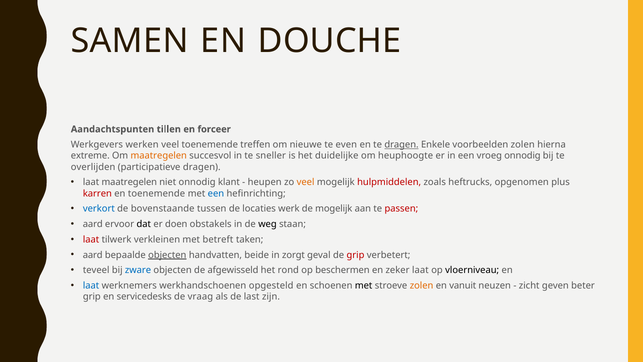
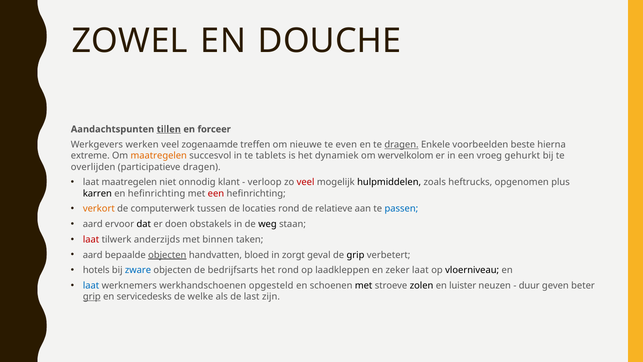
SAMEN: SAMEN -> ZOWEL
tillen underline: none -> present
veel toenemende: toenemende -> zogenaamde
voorbeelden zolen: zolen -> beste
sneller: sneller -> tablets
duidelijke: duidelijke -> dynamiek
heuphoogte: heuphoogte -> wervelkolom
vroeg onnodig: onnodig -> gehurkt
heupen: heupen -> verloop
veel at (306, 182) colour: orange -> red
hulpmiddelen colour: red -> black
karren colour: red -> black
en toenemende: toenemende -> hefinrichting
een at (216, 193) colour: blue -> red
verkort colour: blue -> orange
bovenstaande: bovenstaande -> computerwerk
locaties werk: werk -> rond
de mogelijk: mogelijk -> relatieve
passen colour: red -> blue
verkleinen: verkleinen -> anderzijds
betreft: betreft -> binnen
beide: beide -> bloed
grip at (355, 255) colour: red -> black
teveel: teveel -> hotels
afgewisseld: afgewisseld -> bedrijfsarts
beschermen: beschermen -> laadkleppen
zolen at (422, 285) colour: orange -> black
vanuit: vanuit -> luister
zicht: zicht -> duur
grip at (92, 297) underline: none -> present
vraag: vraag -> welke
